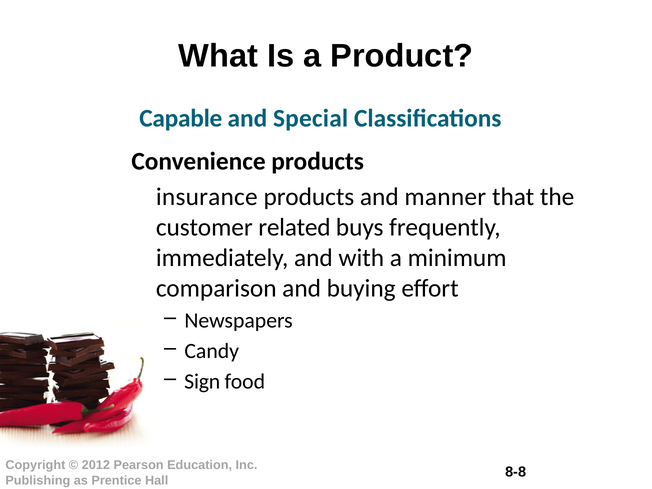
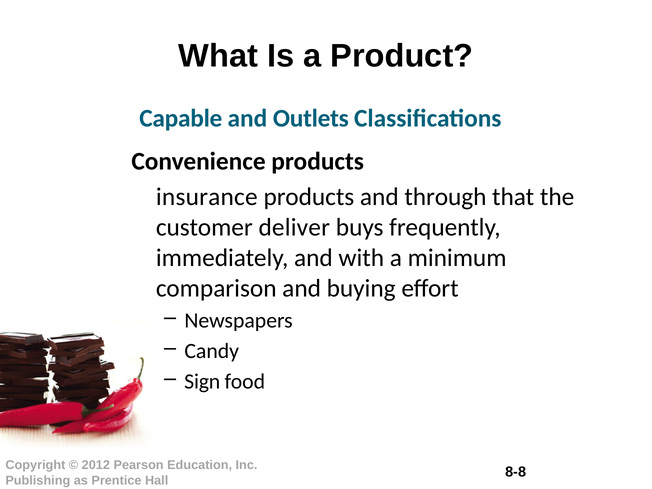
Special: Special -> Outlets
manner: manner -> through
related: related -> deliver
